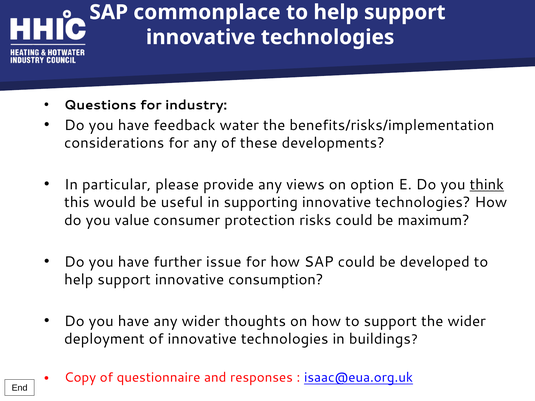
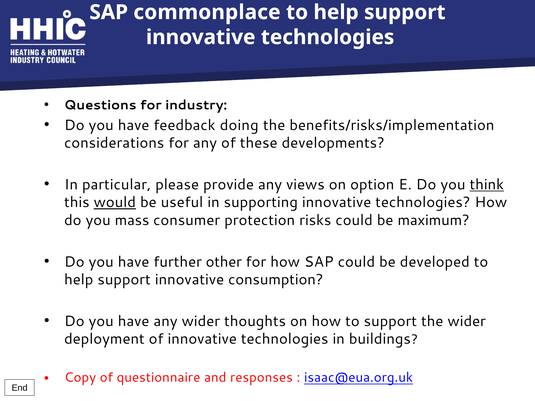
water: water -> doing
would underline: none -> present
value: value -> mass
issue: issue -> other
